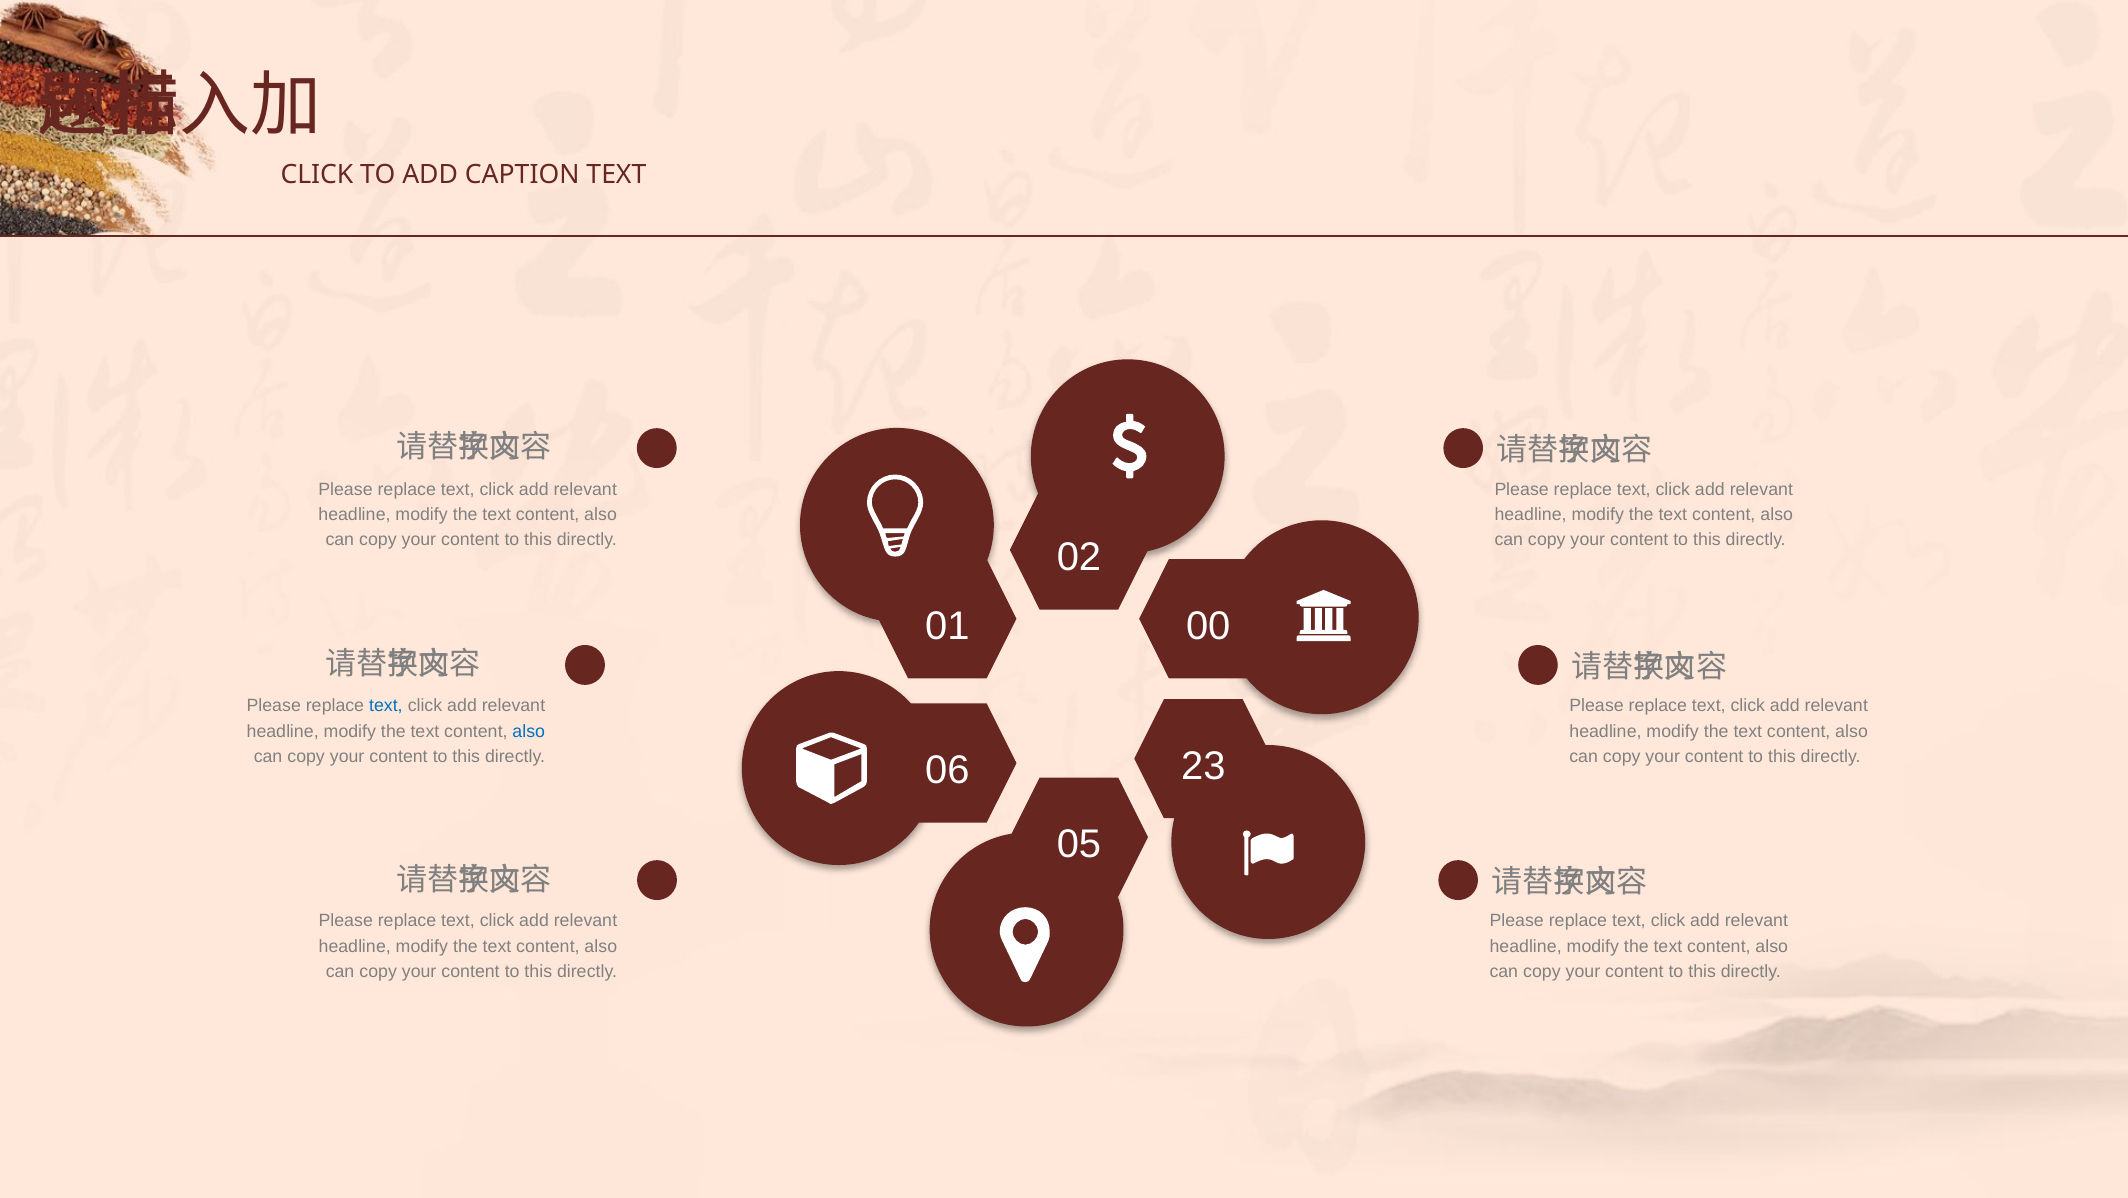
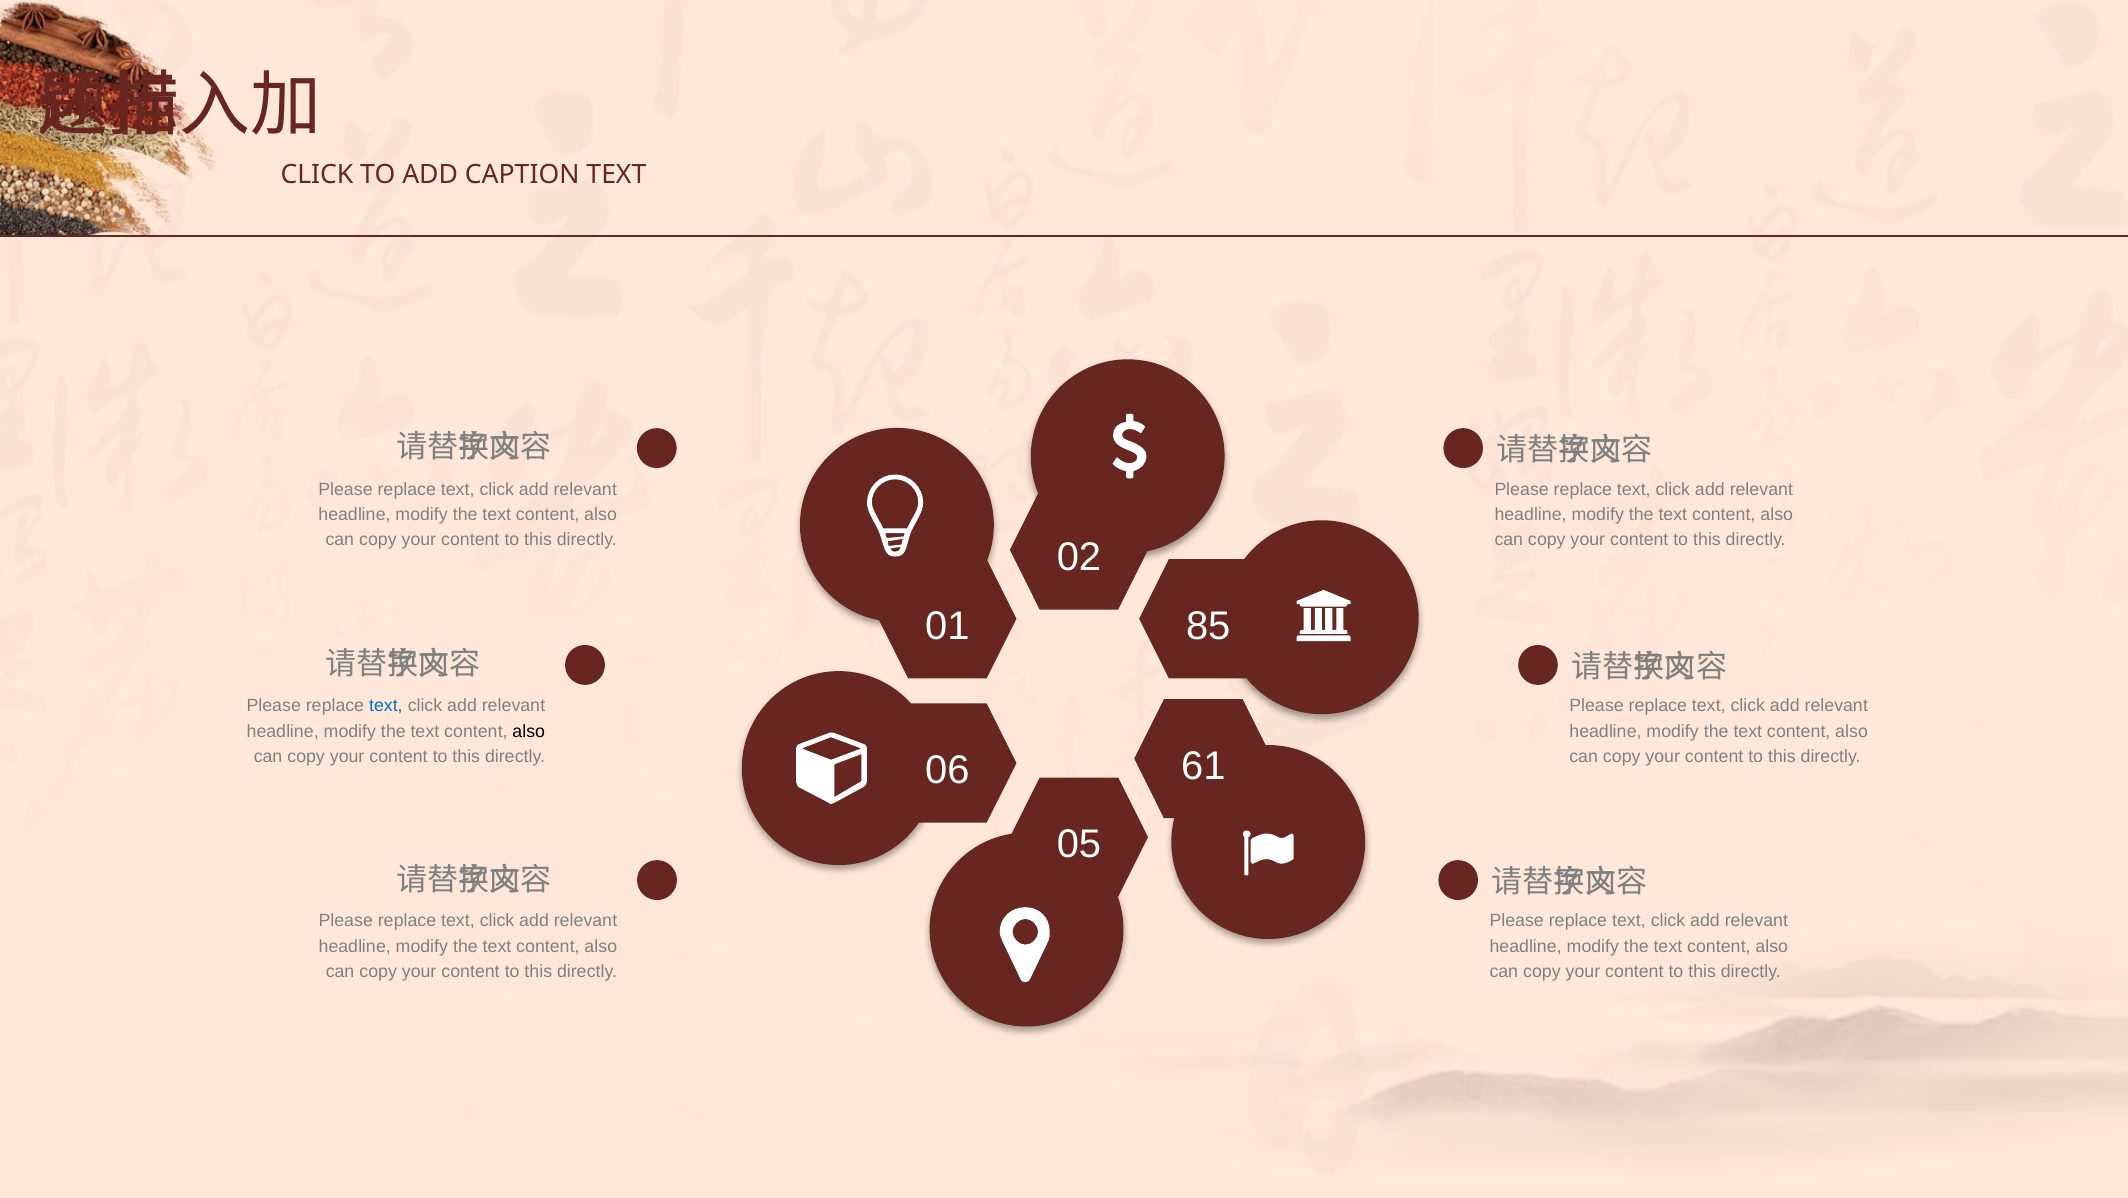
00: 00 -> 85
also at (529, 731) colour: blue -> black
23: 23 -> 61
